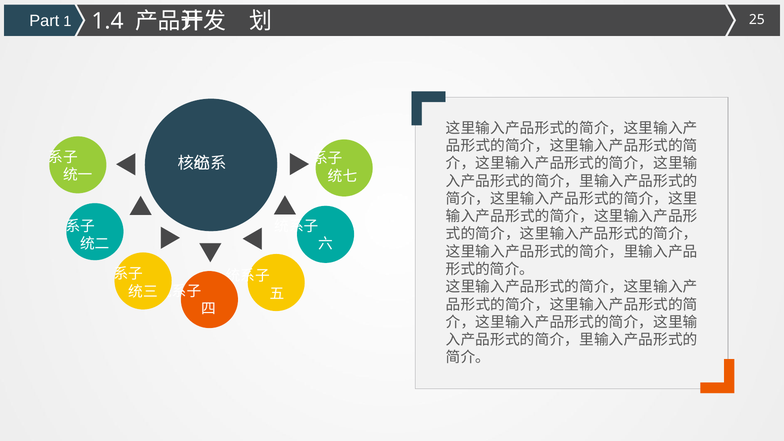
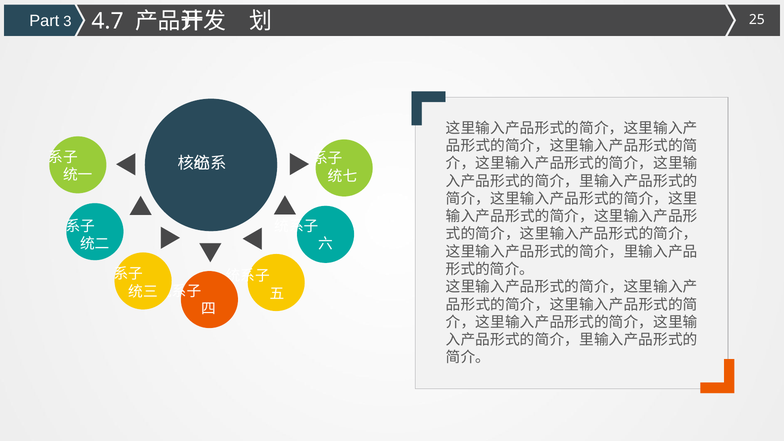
1: 1 -> 3
1.4: 1.4 -> 4.7
